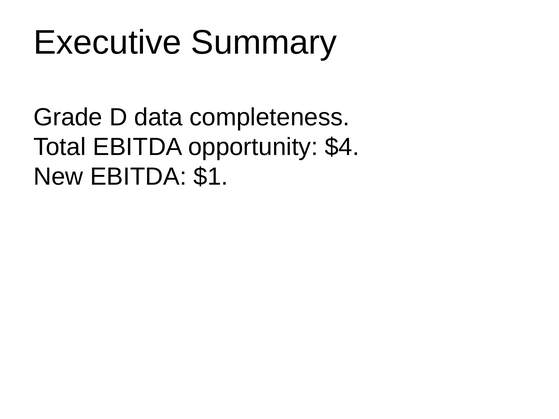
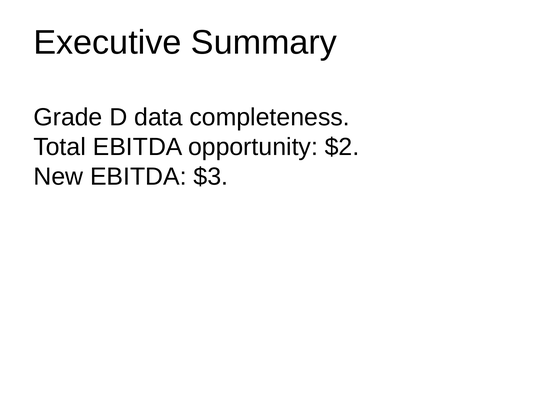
$4: $4 -> $2
$1: $1 -> $3
